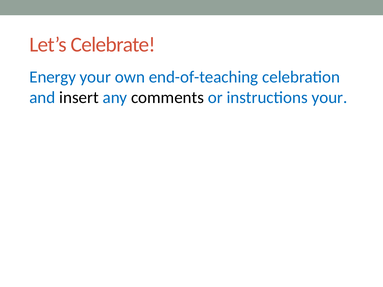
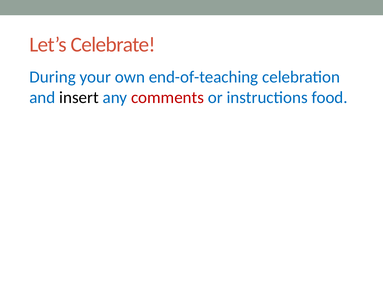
Energy: Energy -> During
comments colour: black -> red
instructions your: your -> food
